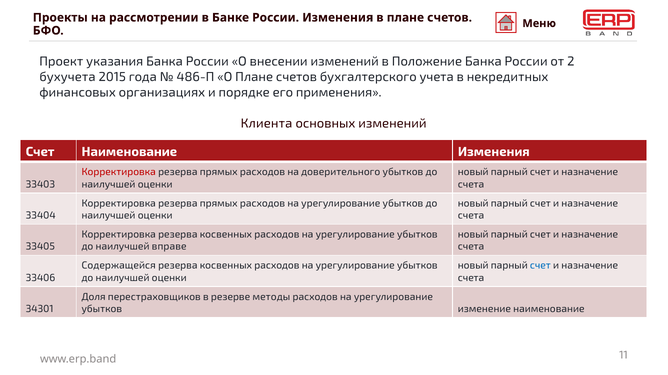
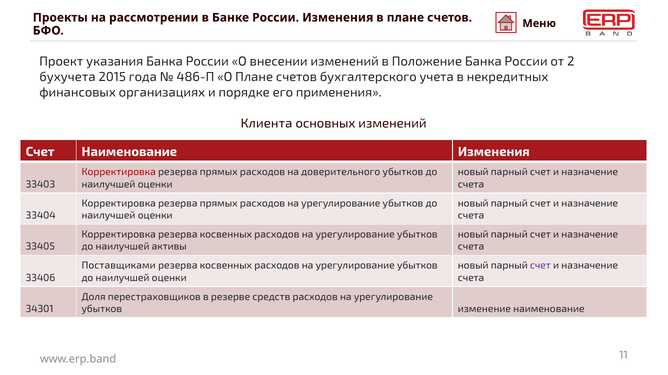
вправе: вправе -> активы
Содержащейся: Содержащейся -> Поставщиками
счет at (540, 266) colour: blue -> purple
методы: методы -> средств
